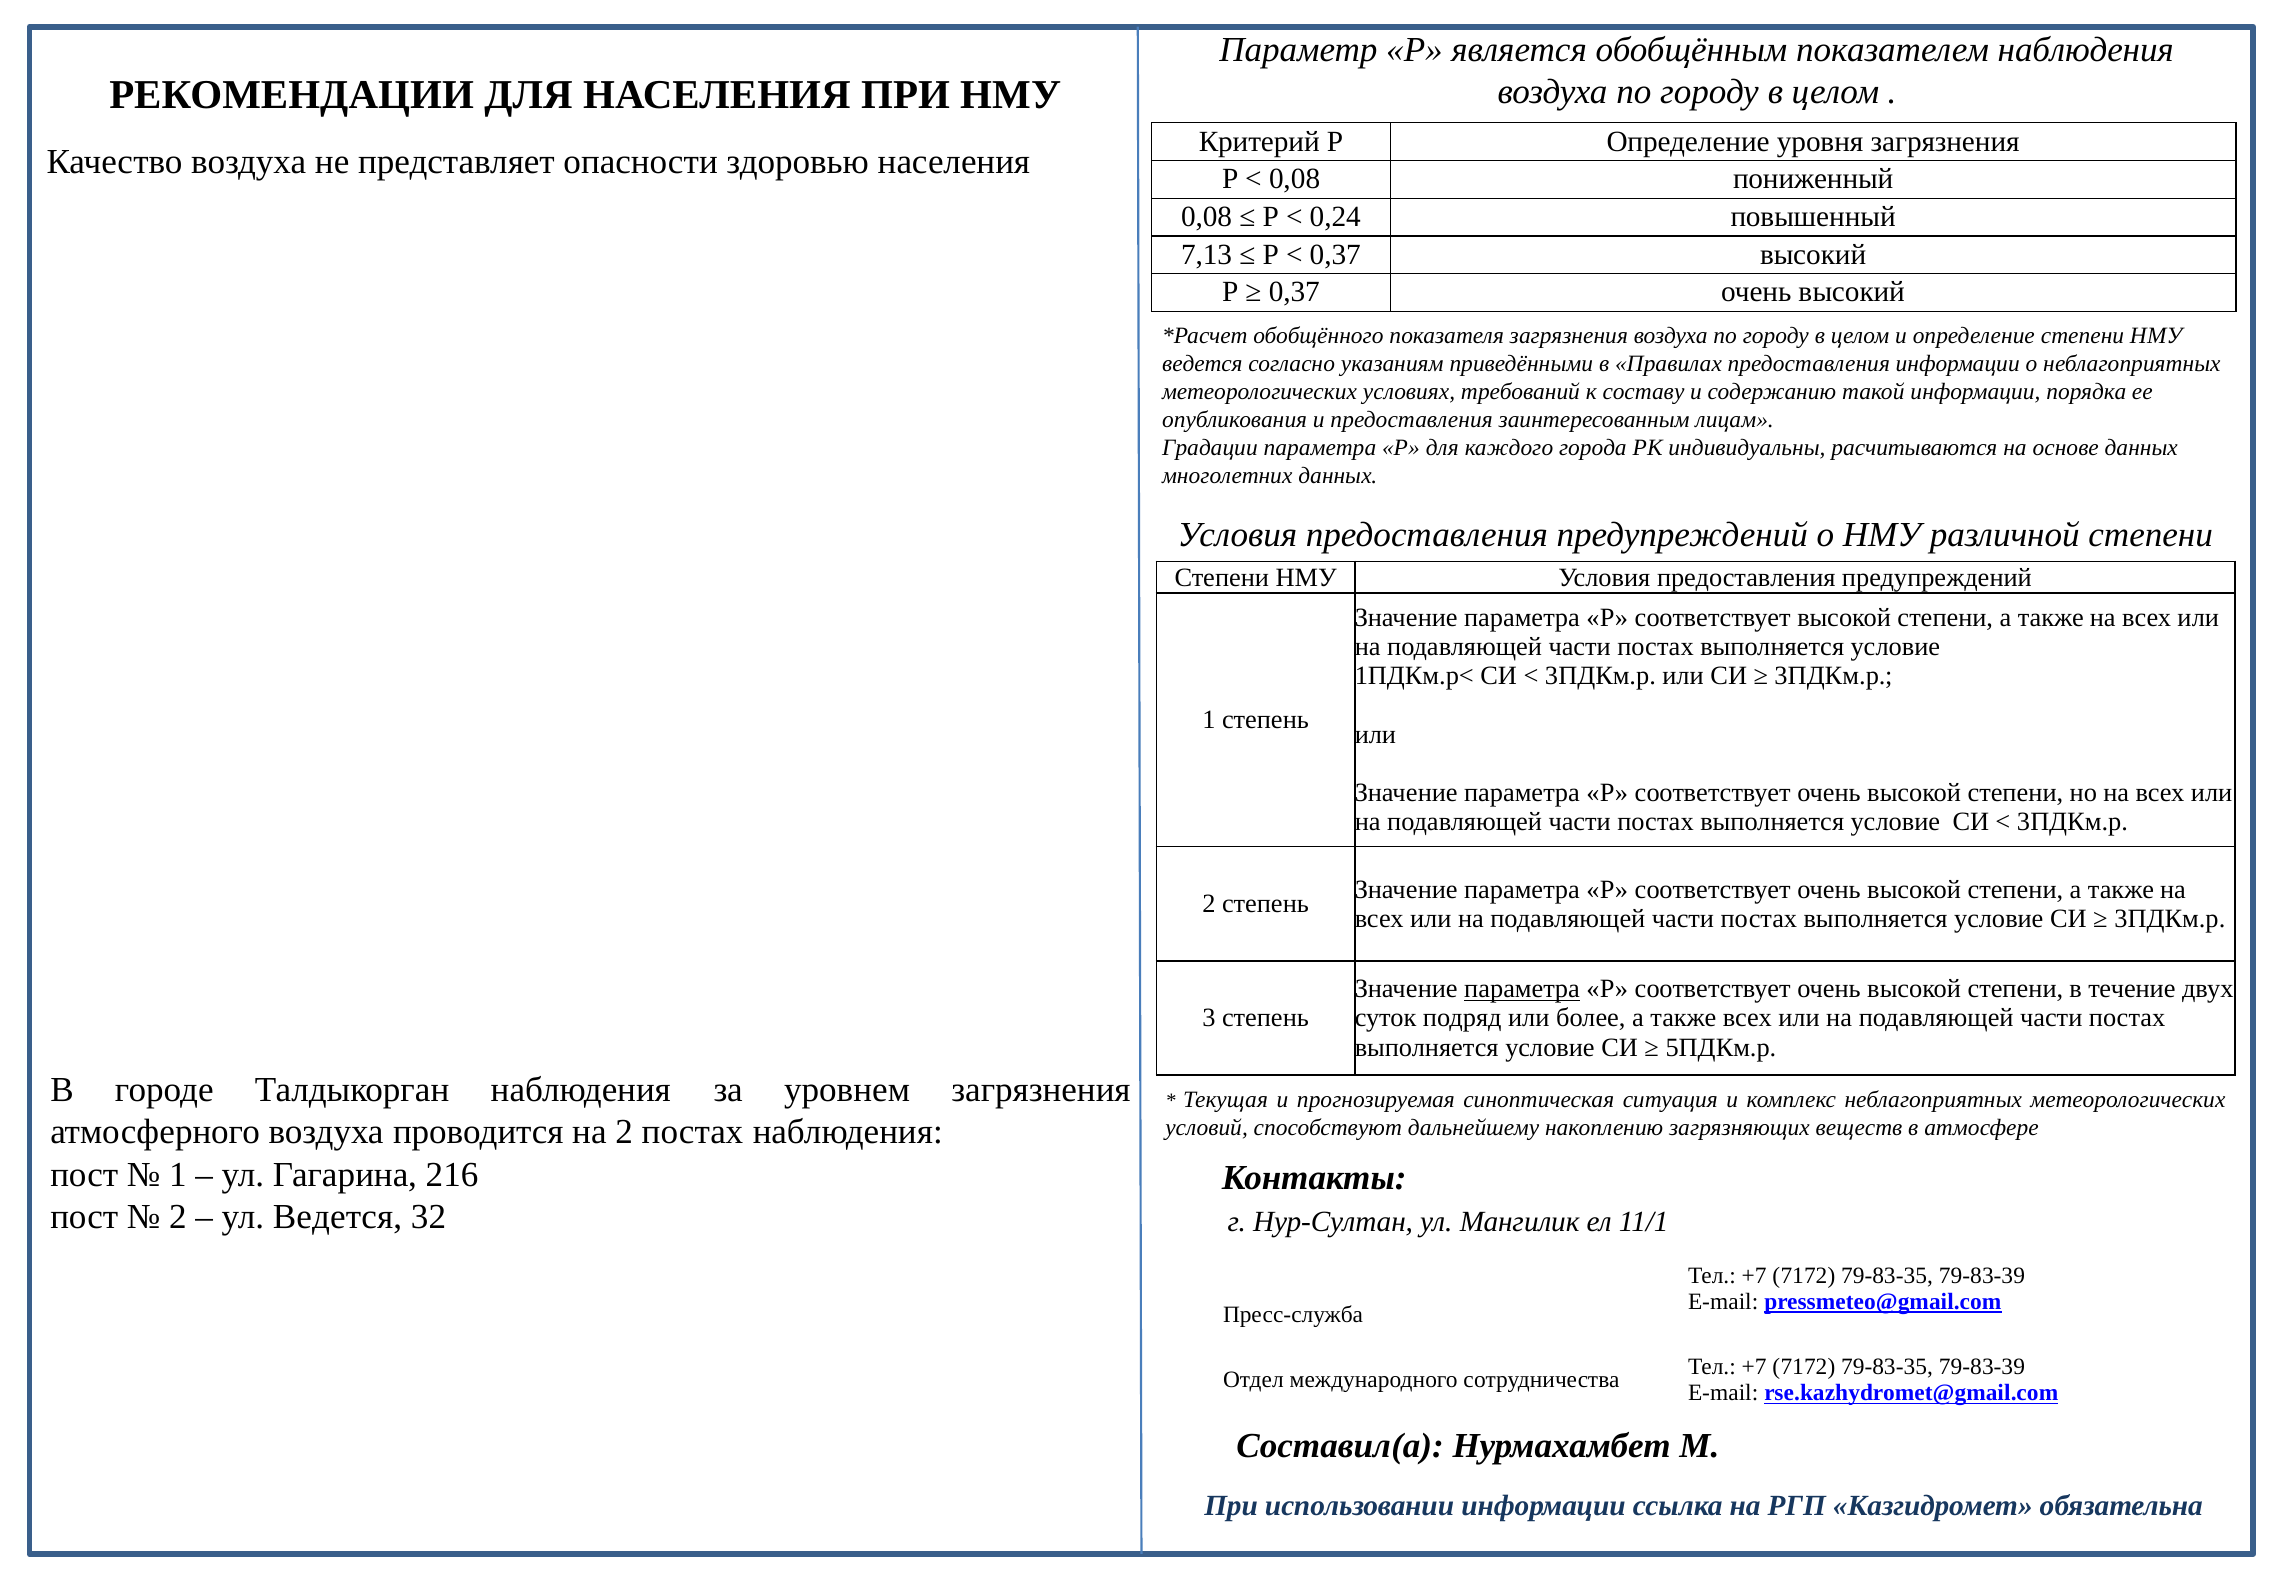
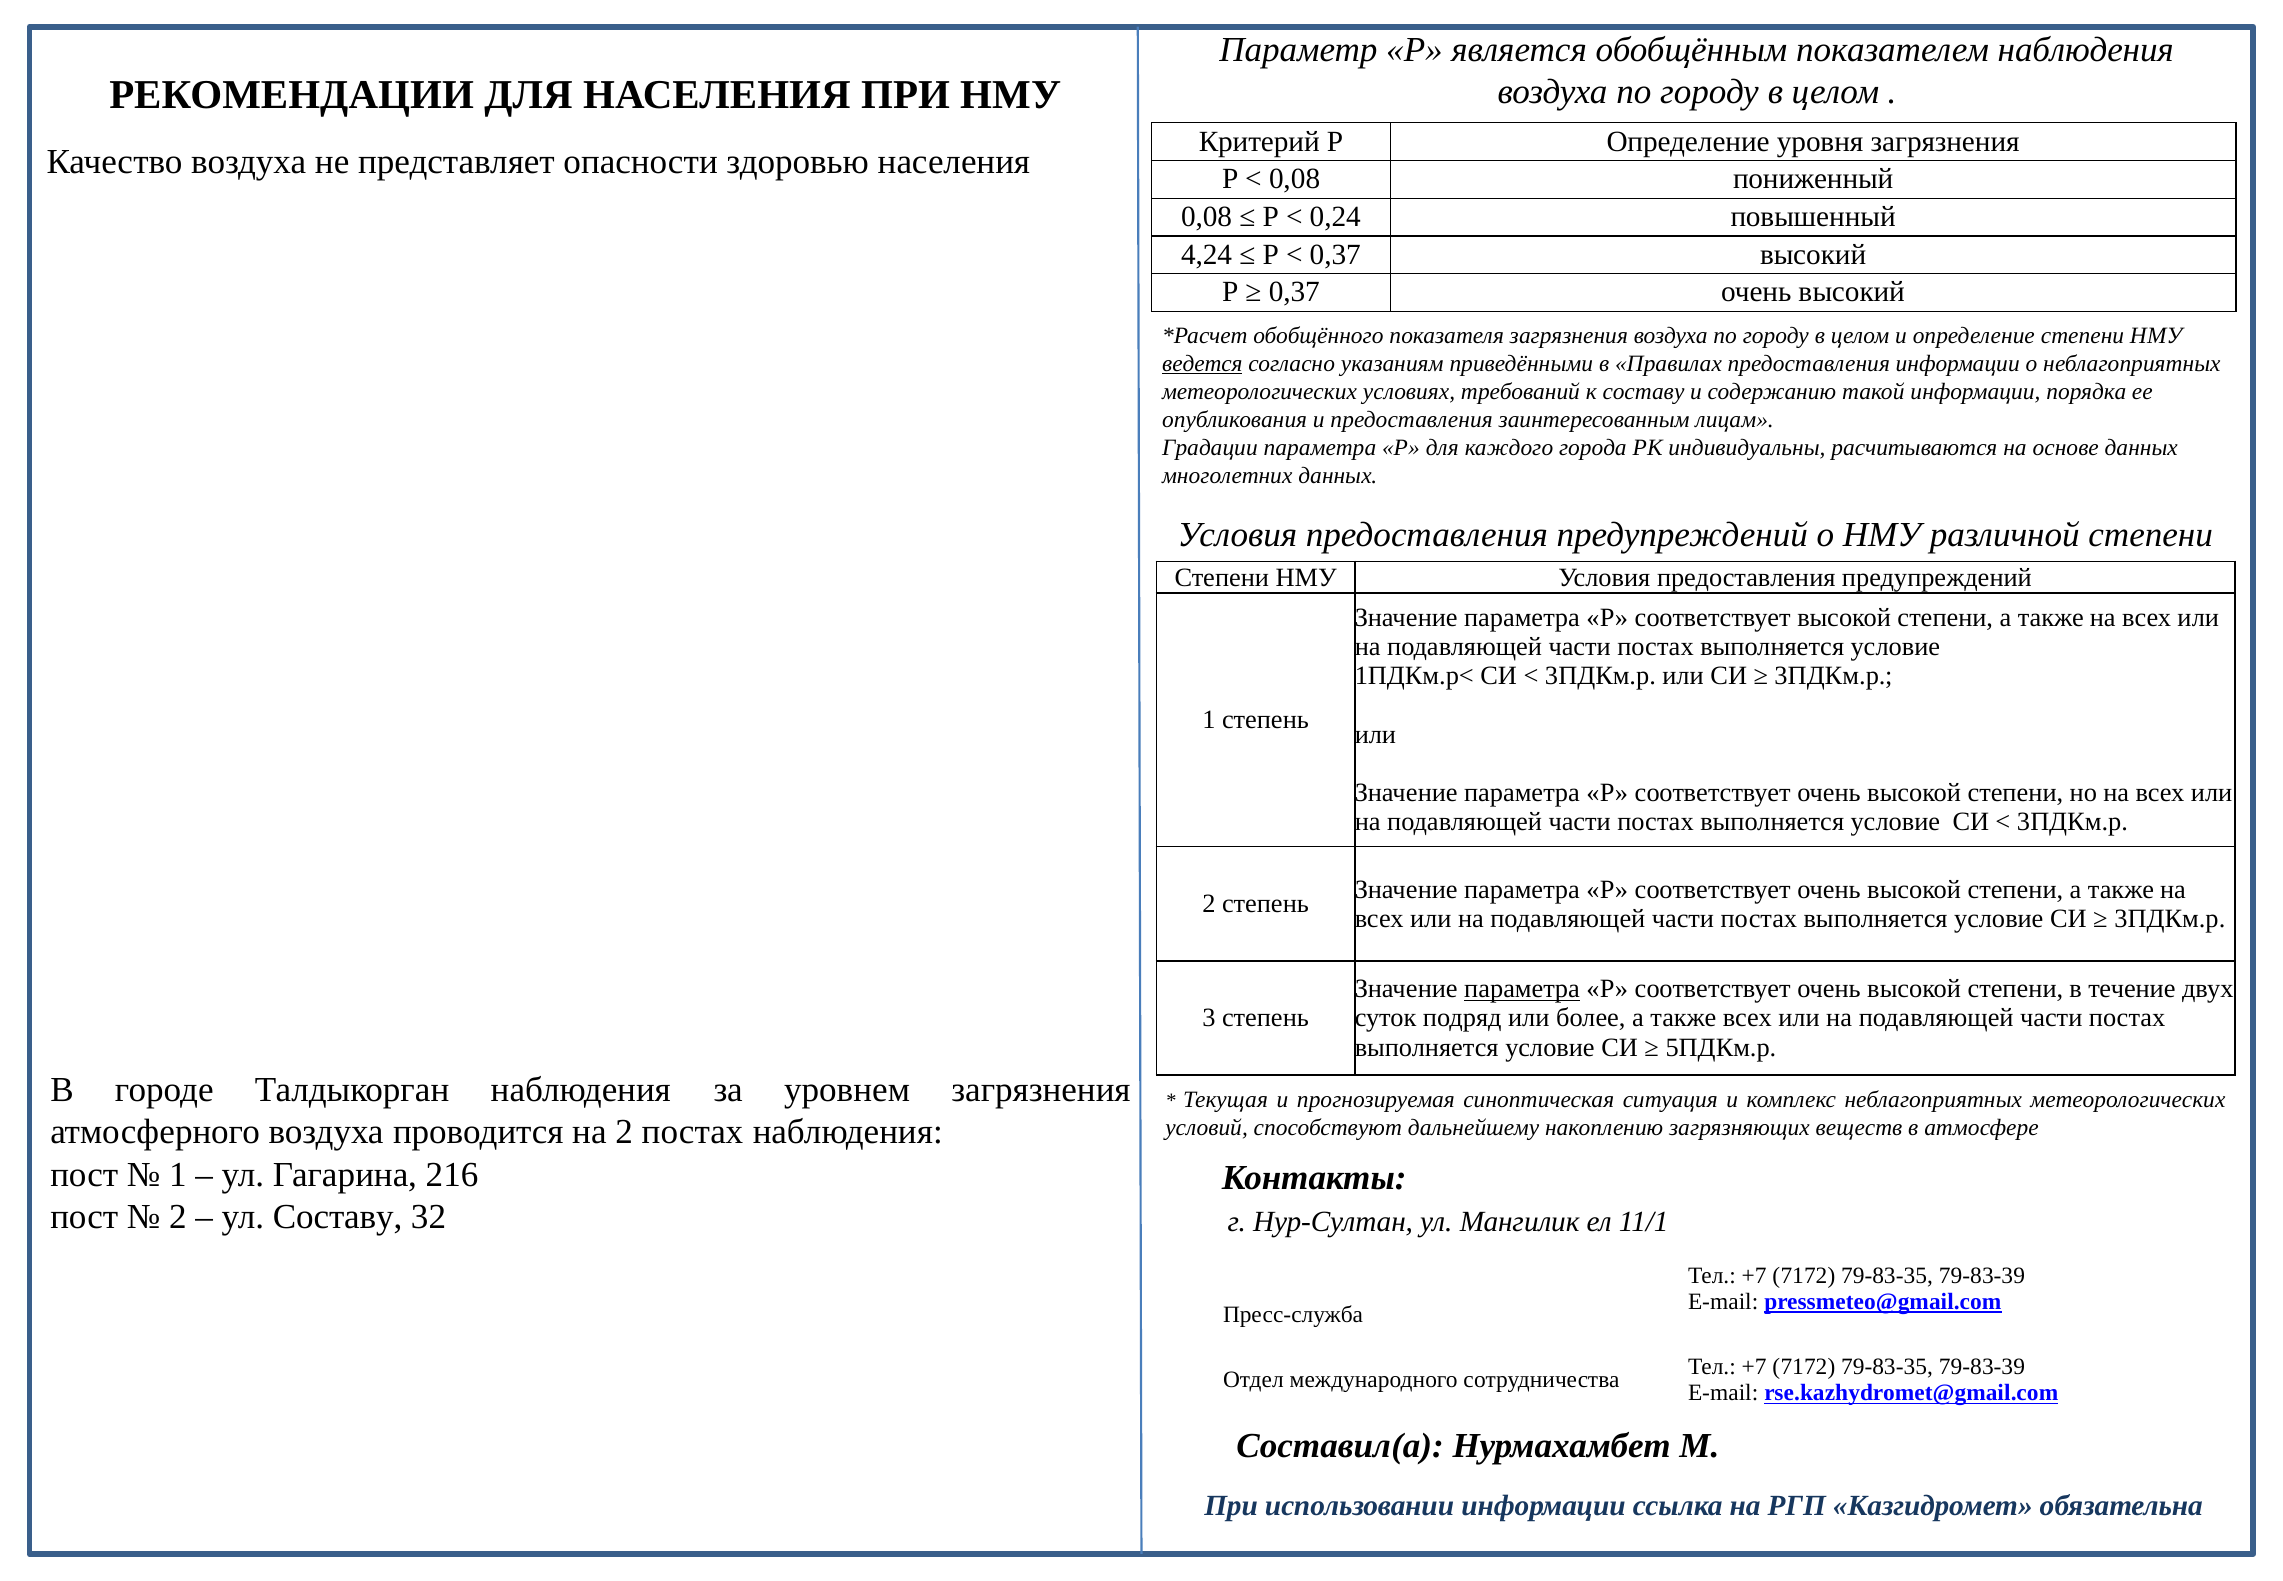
7,13: 7,13 -> 4,24
ведется at (1202, 363) underline: none -> present
ул Ведется: Ведется -> Составу
